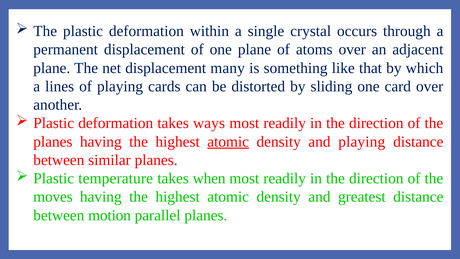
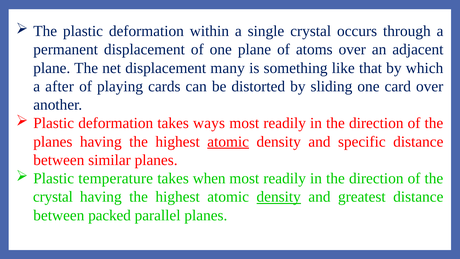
lines: lines -> after
and playing: playing -> specific
moves at (53, 197): moves -> crystal
density at (279, 197) underline: none -> present
motion: motion -> packed
